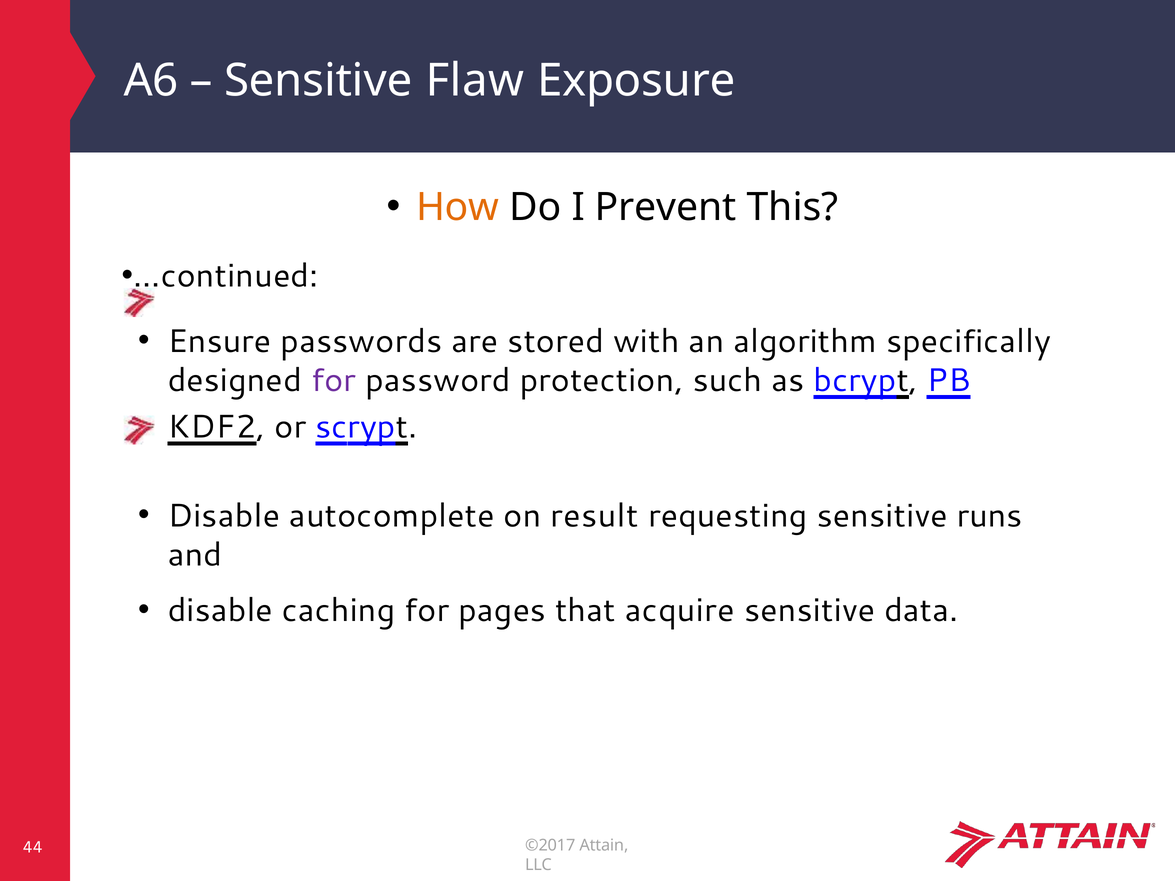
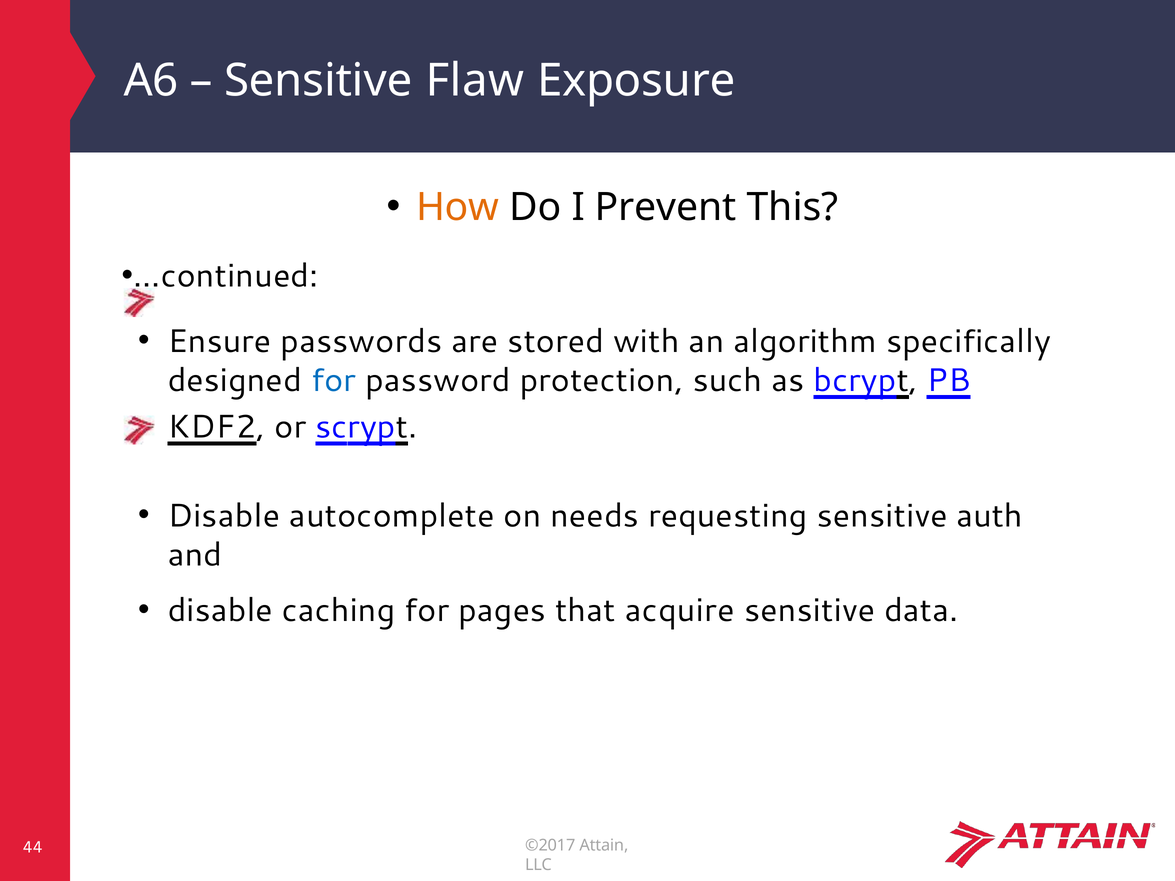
for at (334, 381) colour: purple -> blue
result: result -> needs
runs: runs -> auth
